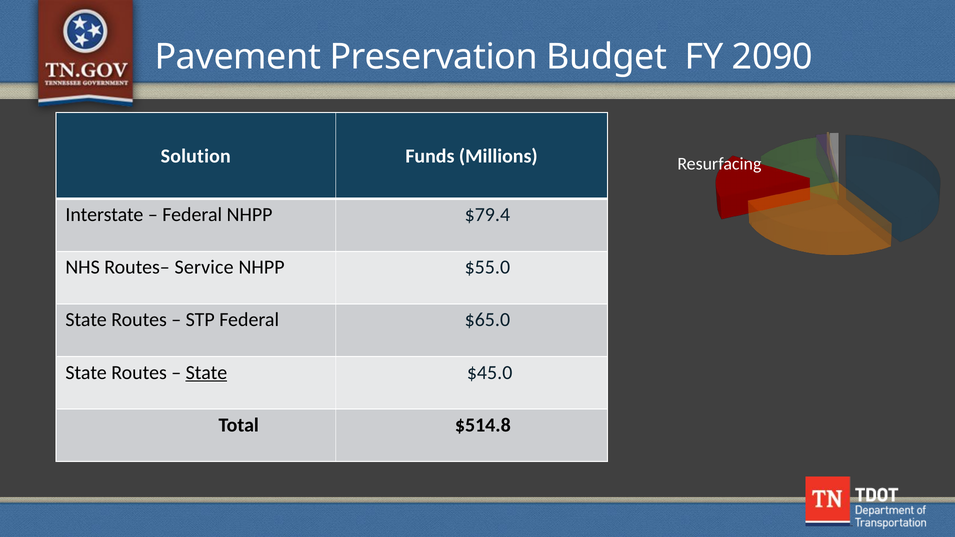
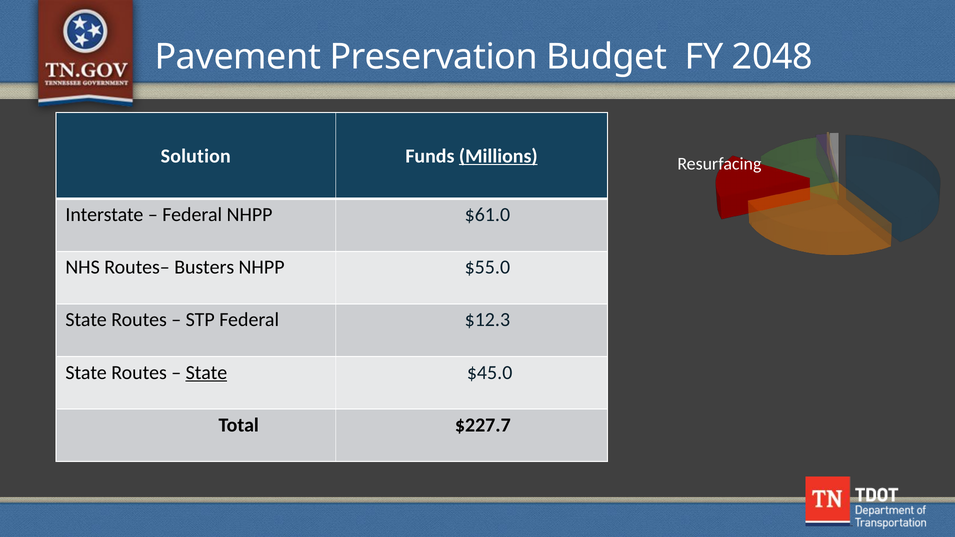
2090: 2090 -> 2048
Millions underline: none -> present
$79.4: $79.4 -> $61.0
Service: Service -> Busters
$65.0: $65.0 -> $12.3
$514.8: $514.8 -> $227.7
